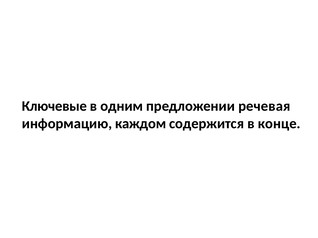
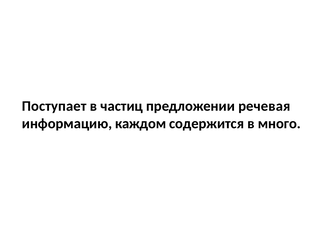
Ключевые: Ключевые -> Поступает
одним: одним -> частиц
конце: конце -> много
